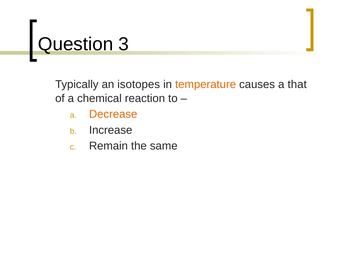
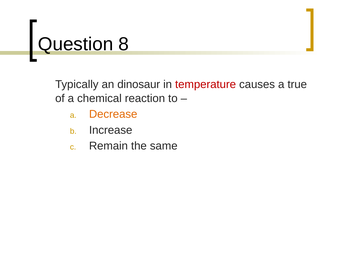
3: 3 -> 8
isotopes: isotopes -> dinosaur
temperature colour: orange -> red
that: that -> true
